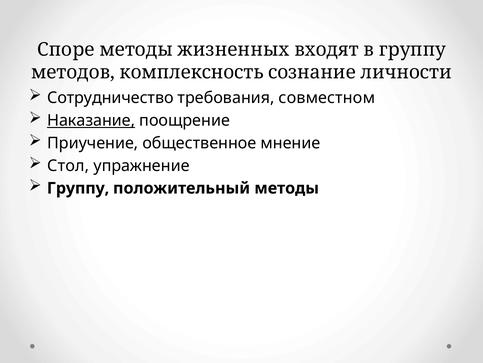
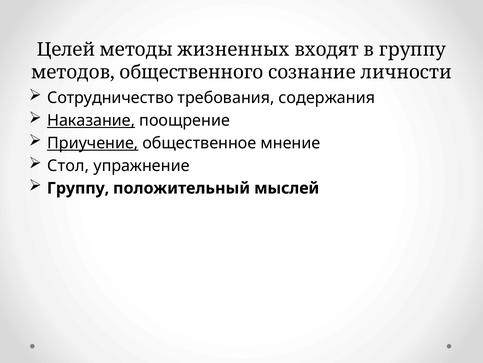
Споре: Споре -> Целей
комплексность: комплексность -> общественного
совместном: совместном -> содержания
Приучение underline: none -> present
положительный методы: методы -> мыслей
